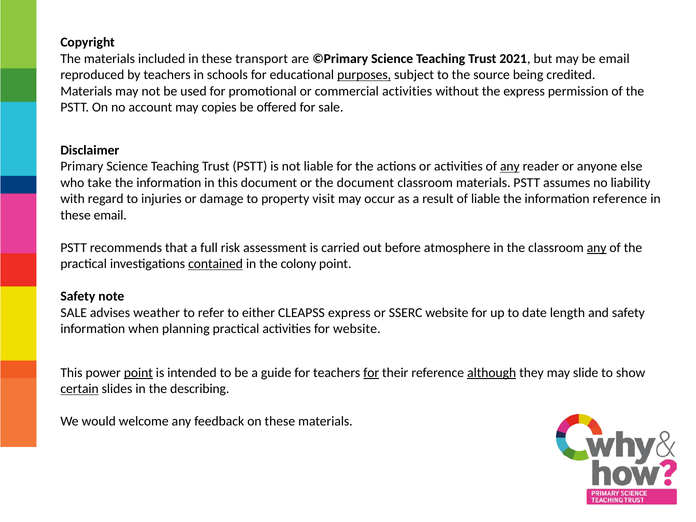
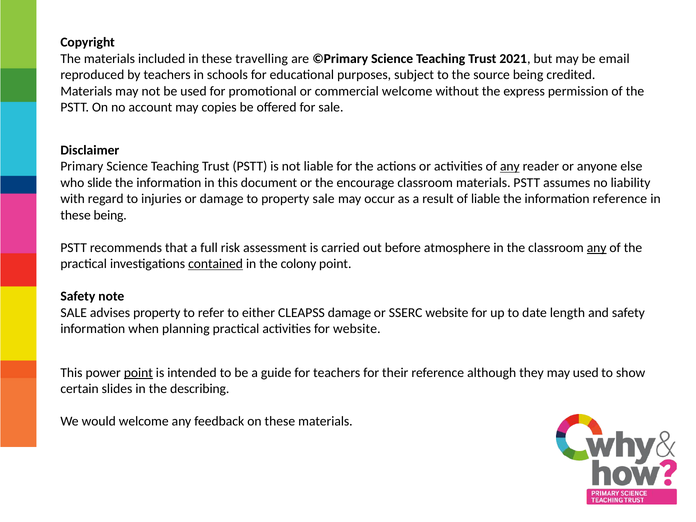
transport: transport -> travelling
purposes underline: present -> none
commercial activities: activities -> welcome
take: take -> slide
the document: document -> encourage
property visit: visit -> sale
these email: email -> being
advises weather: weather -> property
CLEAPSS express: express -> damage
for at (371, 373) underline: present -> none
although underline: present -> none
may slide: slide -> used
certain underline: present -> none
